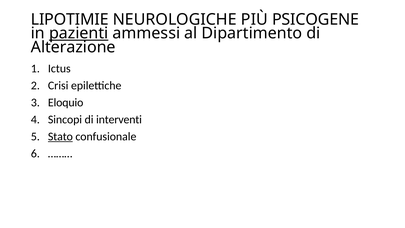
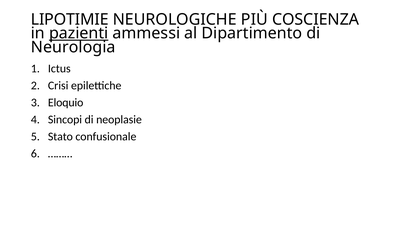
PSICOGENE: PSICOGENE -> COSCIENZA
Alterazione: Alterazione -> Neurologia
interventi: interventi -> neoplasie
Stato underline: present -> none
